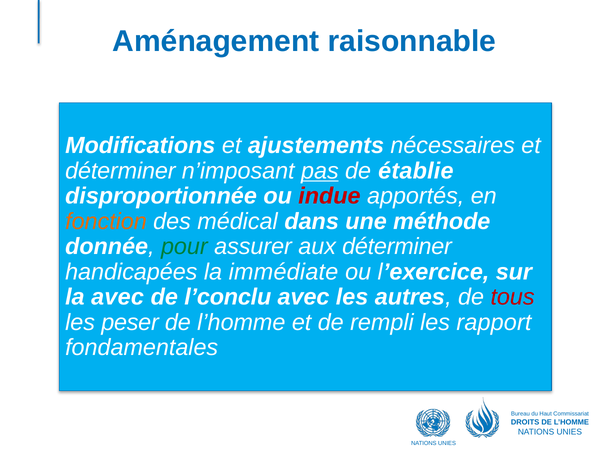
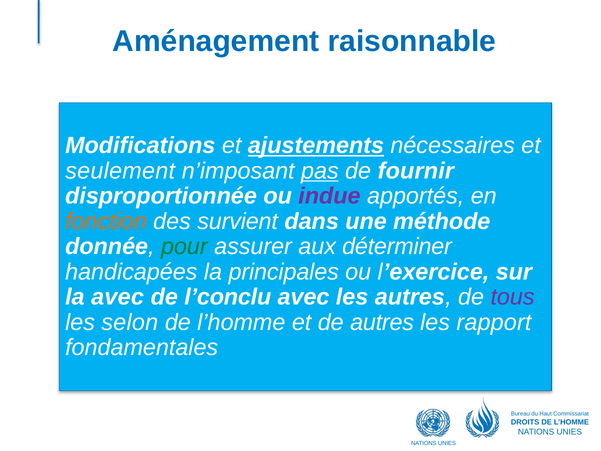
ajustements underline: none -> present
déterminer at (120, 171): déterminer -> seulement
établie: établie -> fournir
indue colour: red -> purple
médical: médical -> survient
immédiate: immédiate -> principales
tous colour: red -> purple
peser: peser -> selon
de rempli: rempli -> autres
